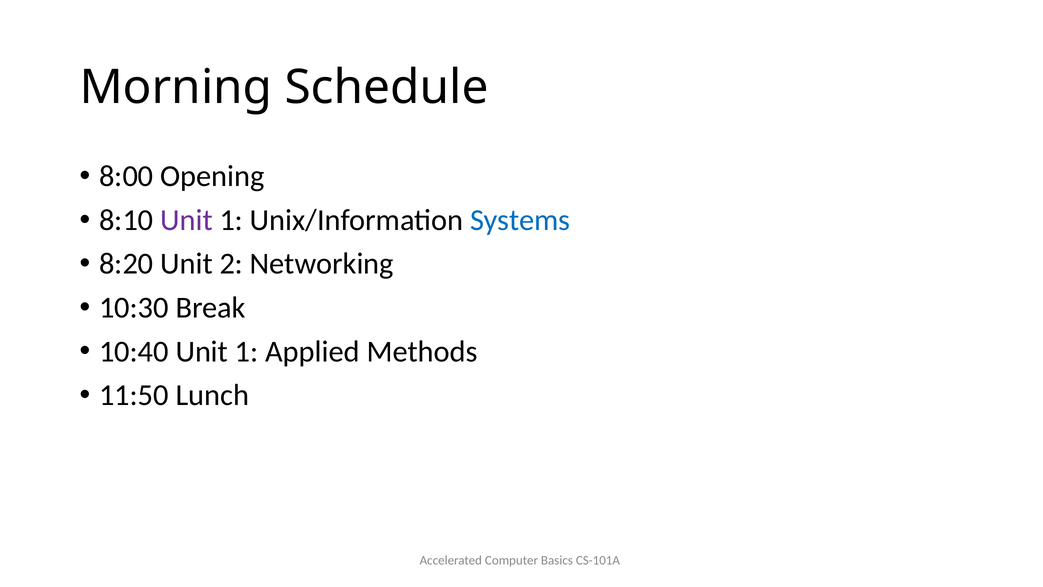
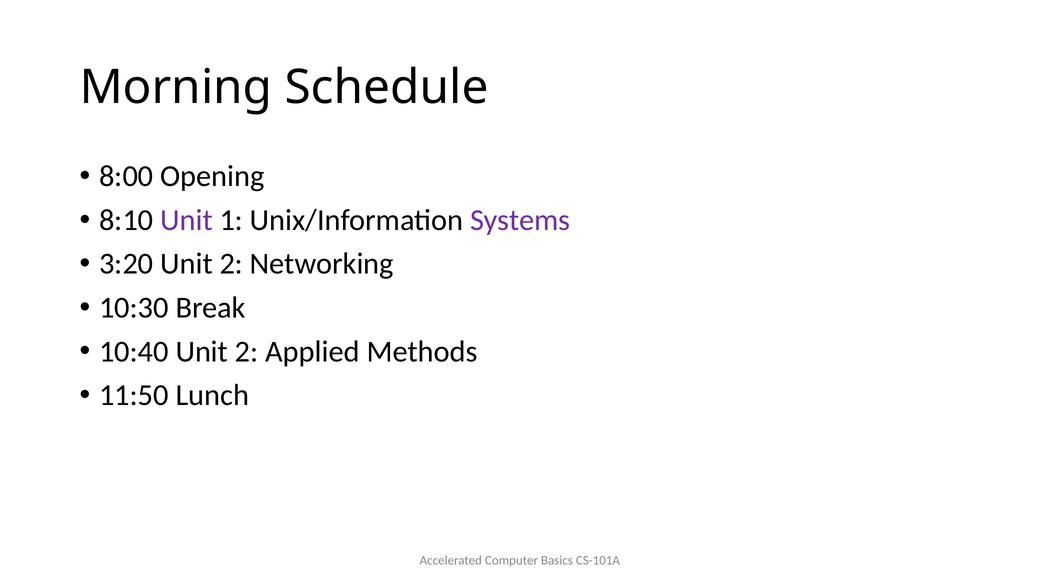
Systems colour: blue -> purple
8:20: 8:20 -> 3:20
10:40 Unit 1: 1 -> 2
